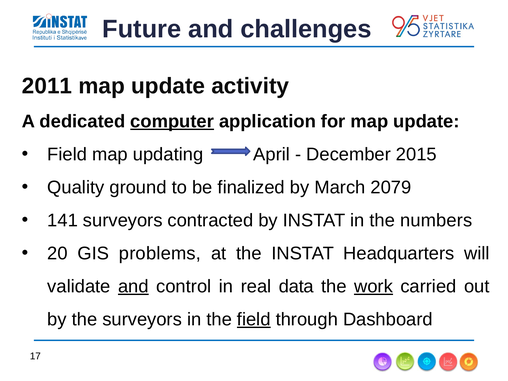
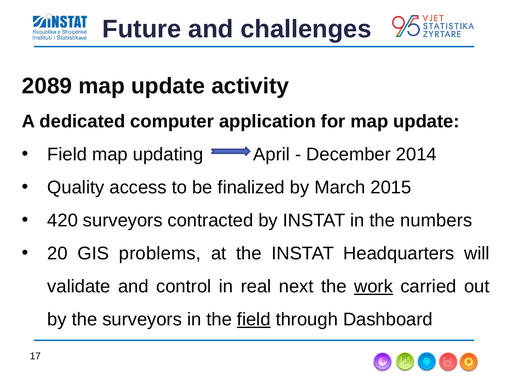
2011: 2011 -> 2089
computer underline: present -> none
2015: 2015 -> 2014
ground: ground -> access
2079: 2079 -> 2015
141: 141 -> 420
and at (133, 286) underline: present -> none
data: data -> next
